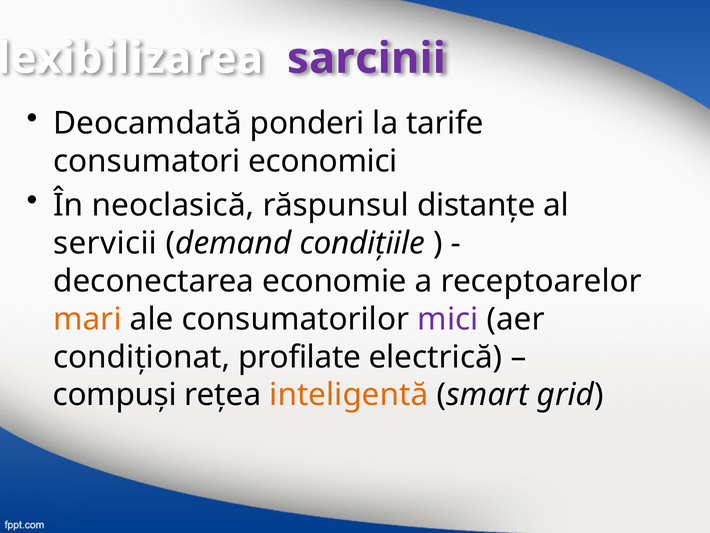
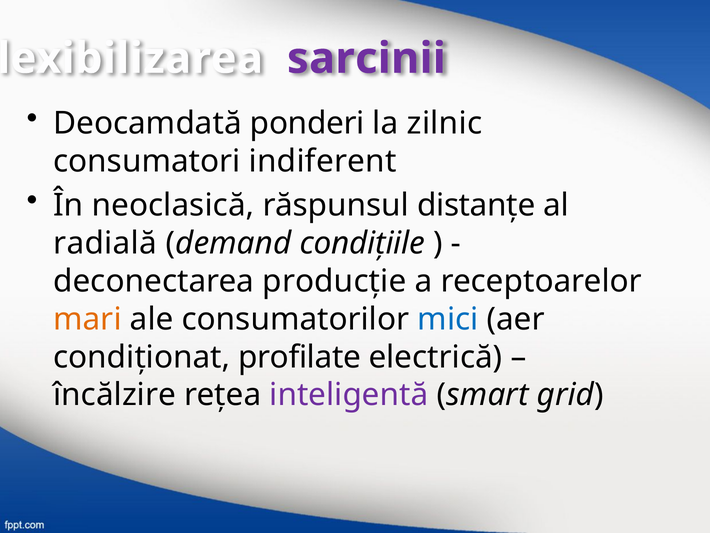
tarife: tarife -> zilnic
economici: economici -> indiferent
servicii: servicii -> radială
economie: economie -> producţie
mici colour: purple -> blue
compuşi: compuşi -> încălzire
inteligentă colour: orange -> purple
